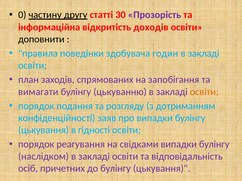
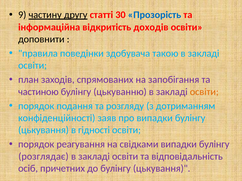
0: 0 -> 9
Прозорість colour: purple -> blue
годин: годин -> такою
вимагати: вимагати -> частиною
наслідком: наслідком -> розглядає
